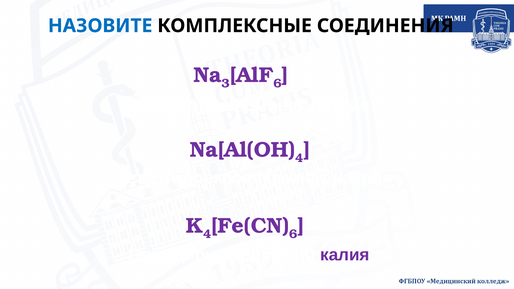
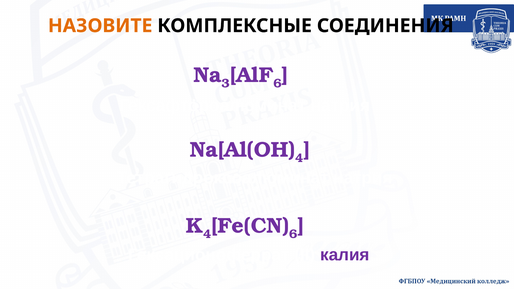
НАЗОВИТЕ colour: blue -> orange
